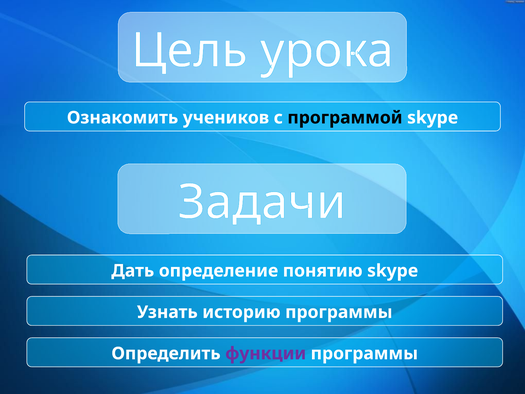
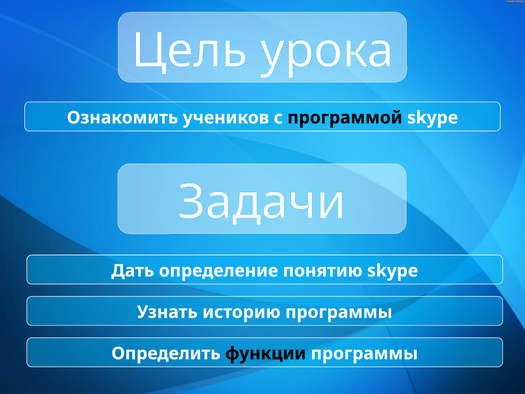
функции colour: purple -> black
